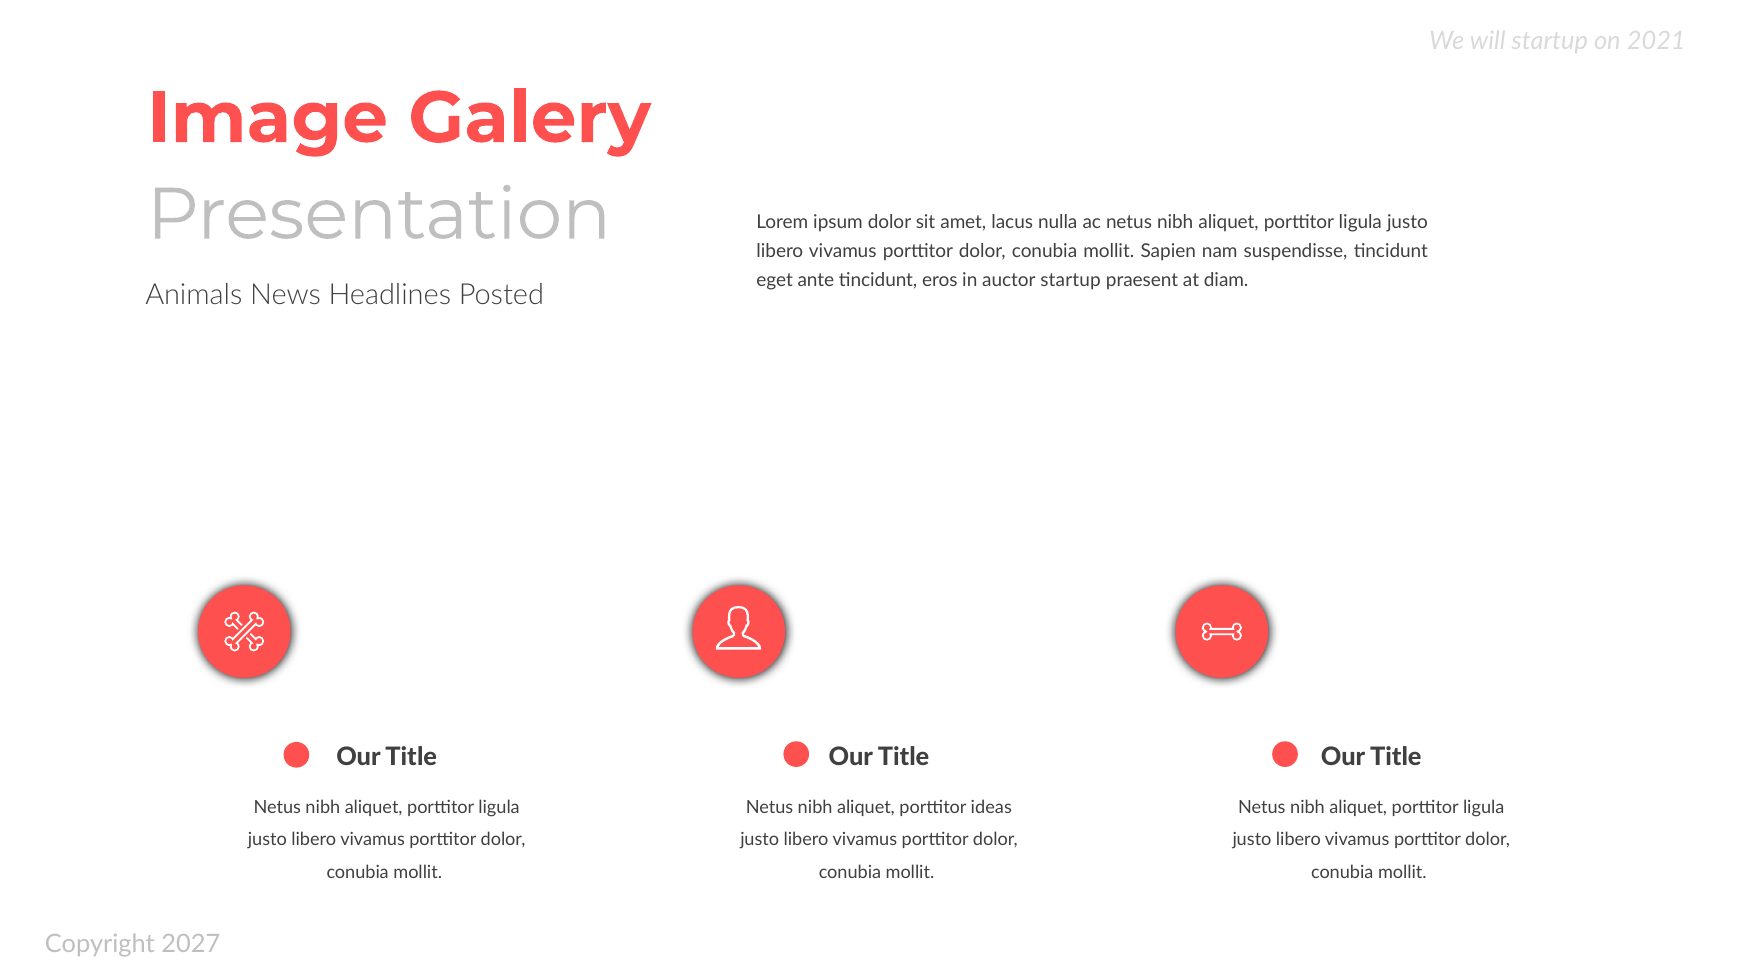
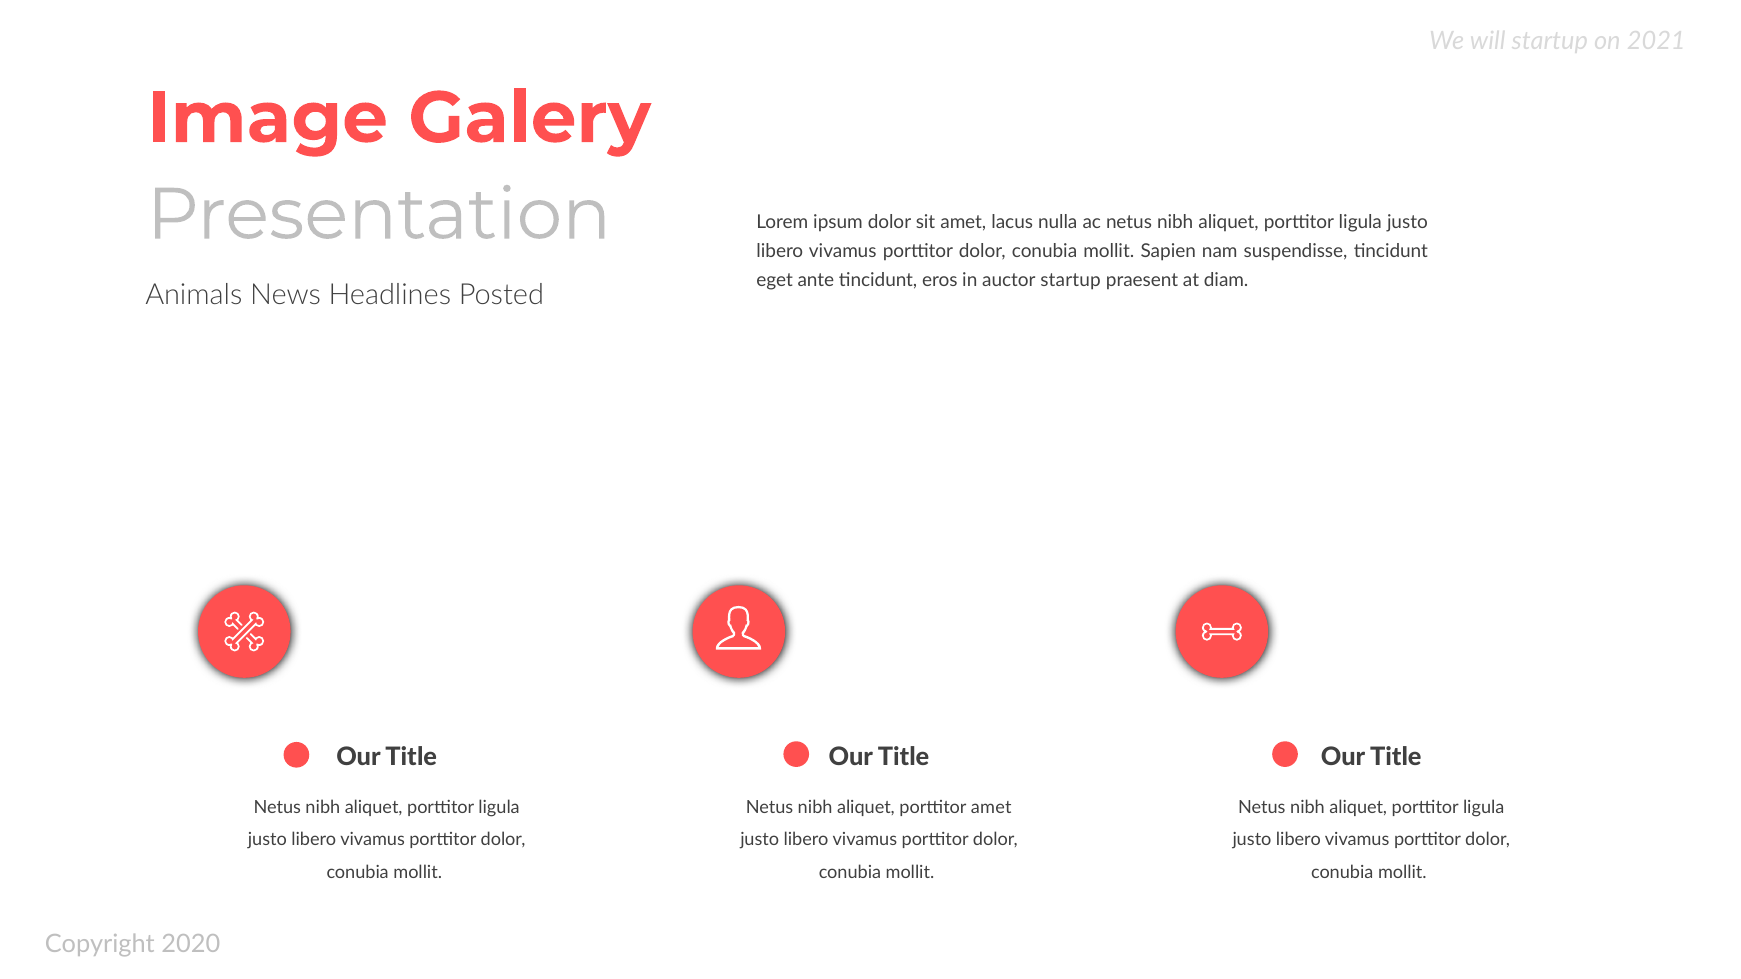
porttitor ideas: ideas -> amet
2027: 2027 -> 2020
